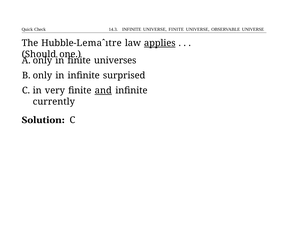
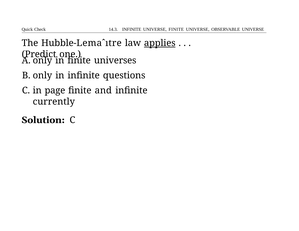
Should: Should -> Predict
surprised: surprised -> questions
very: very -> page
and underline: present -> none
